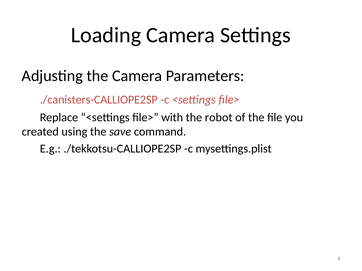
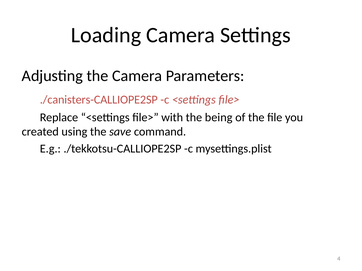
robot: robot -> being
